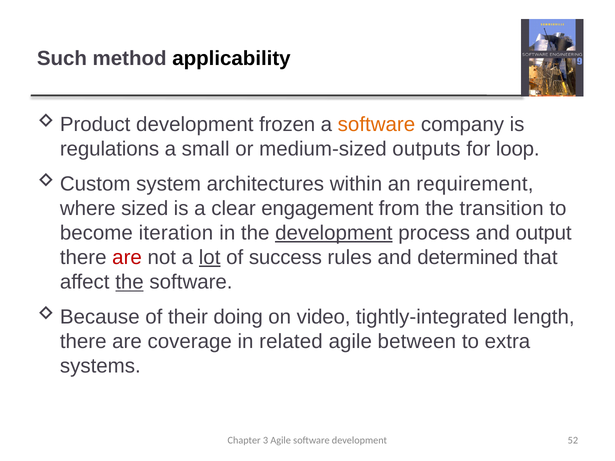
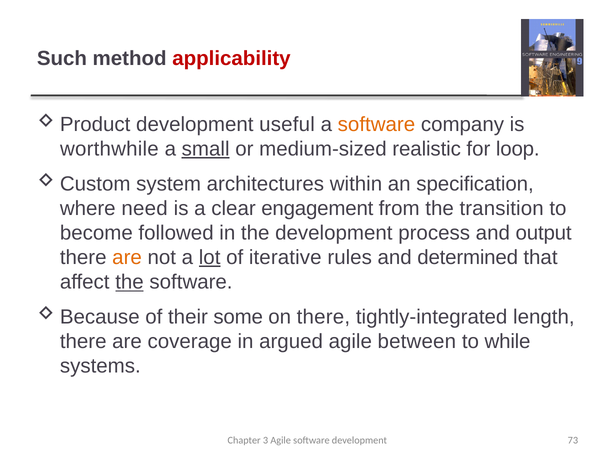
applicability colour: black -> red
frozen: frozen -> useful
regulations: regulations -> worthwhile
small underline: none -> present
outputs: outputs -> realistic
requirement: requirement -> specification
sized: sized -> need
iteration: iteration -> followed
development at (334, 233) underline: present -> none
are at (127, 258) colour: red -> orange
success: success -> iterative
doing: doing -> some
on video: video -> there
related: related -> argued
extra: extra -> while
52: 52 -> 73
